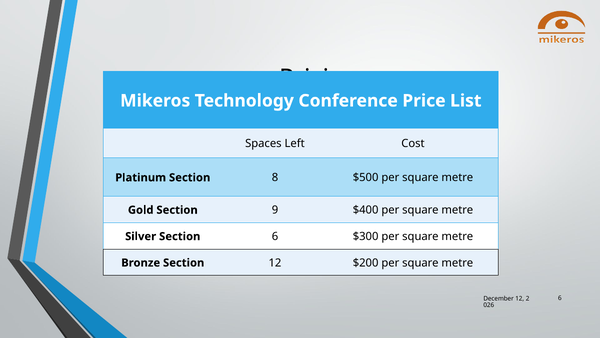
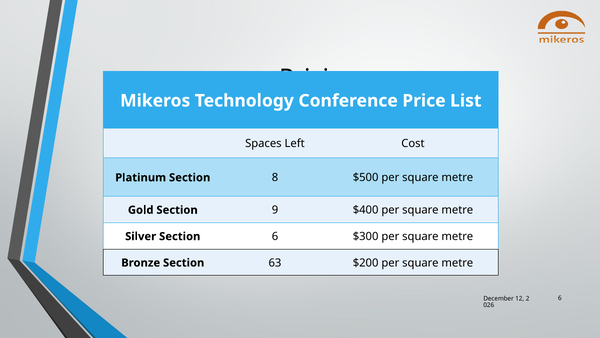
Section 12: 12 -> 63
